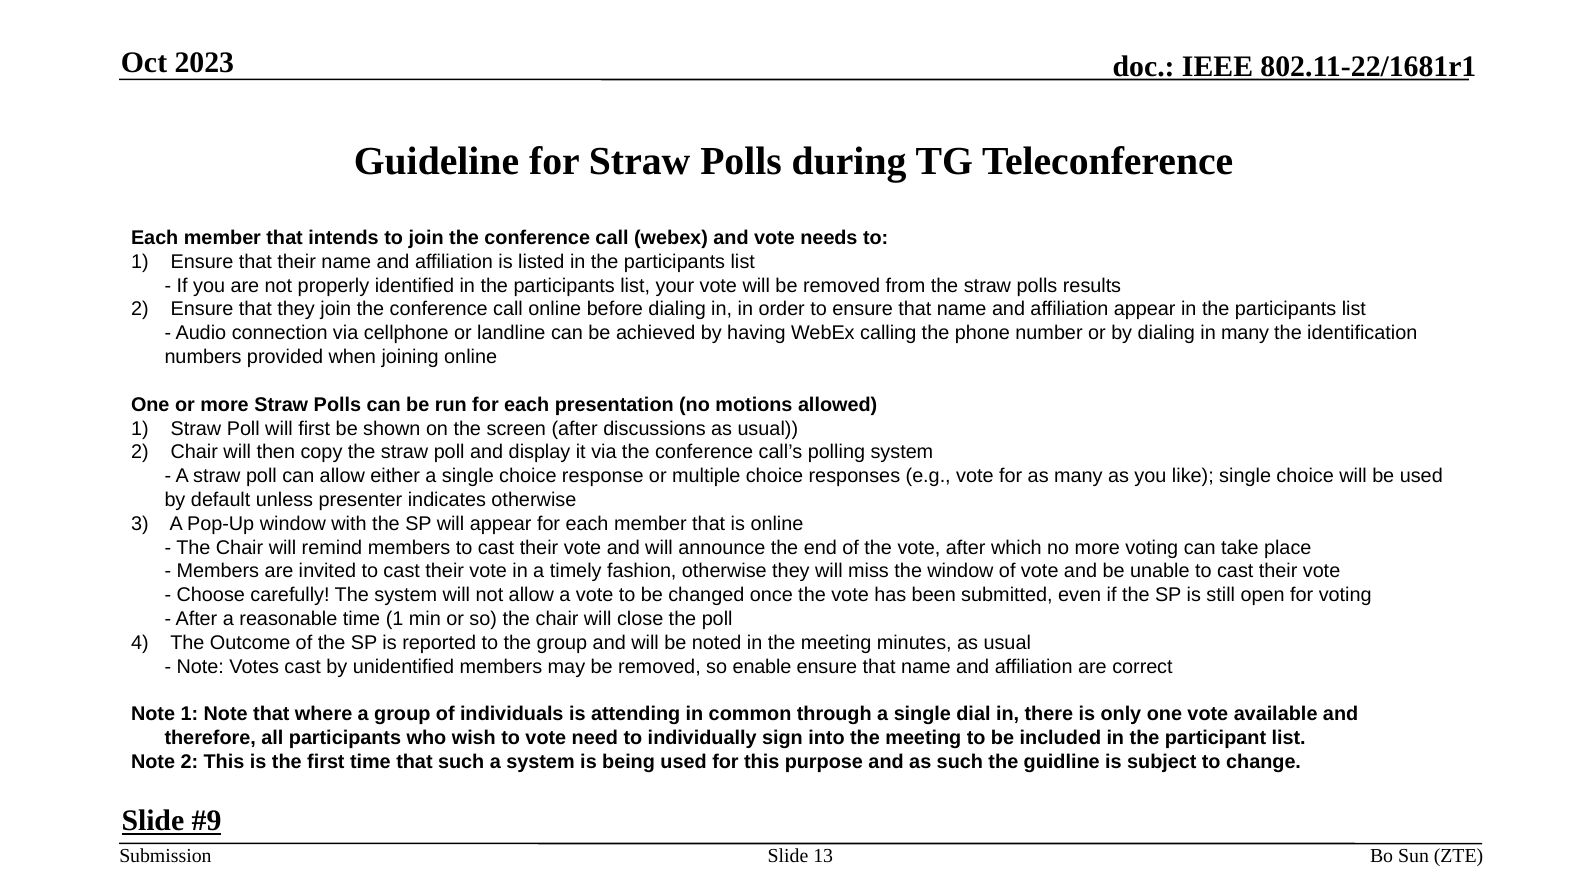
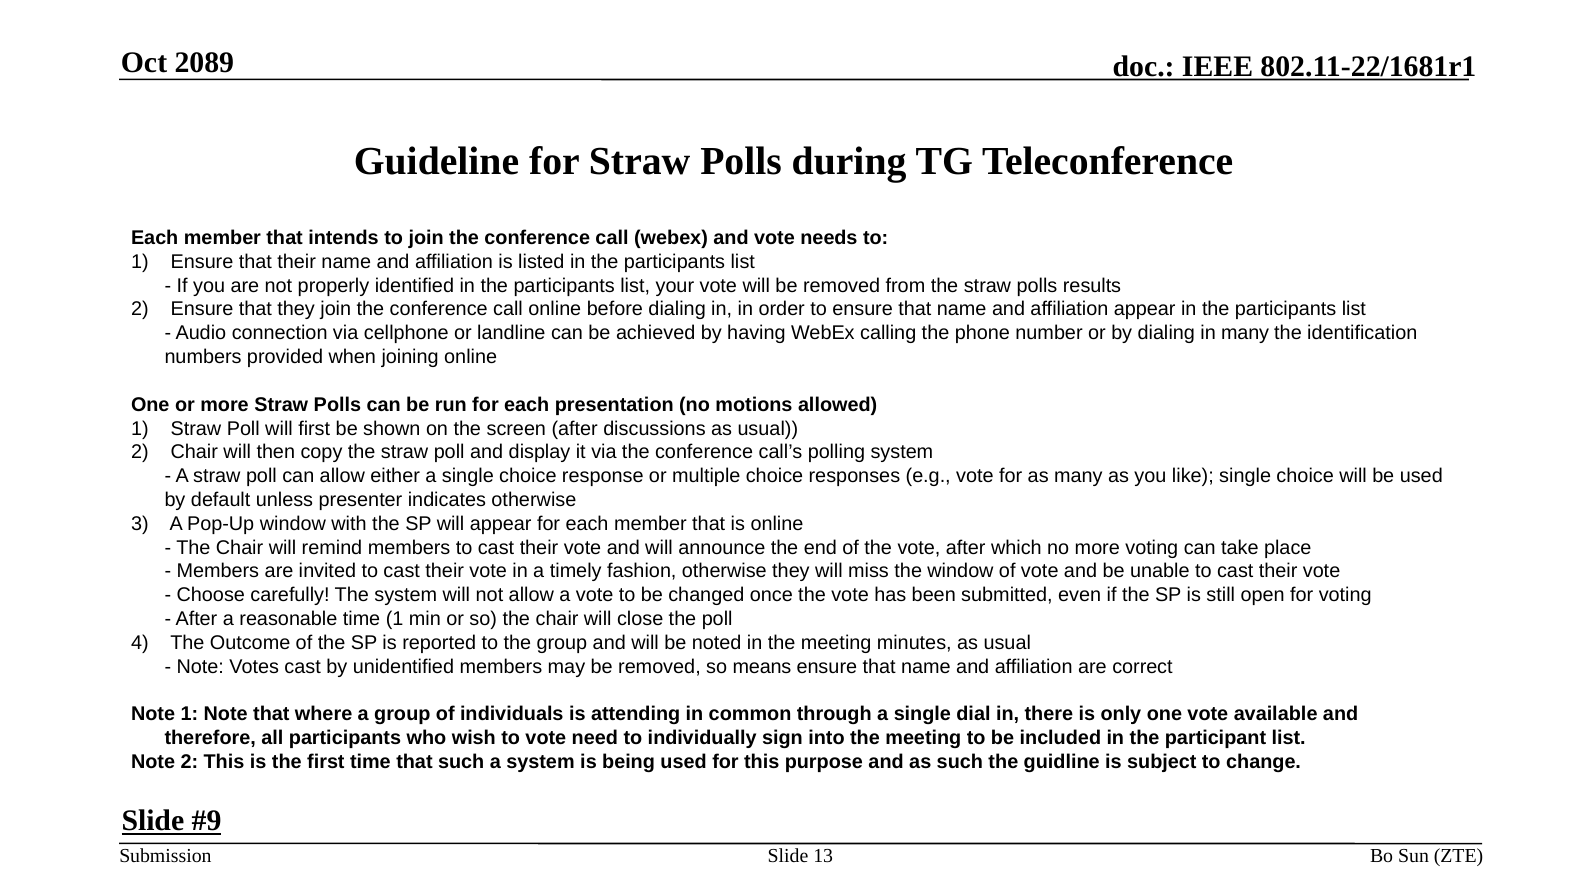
2023: 2023 -> 2089
enable: enable -> means
